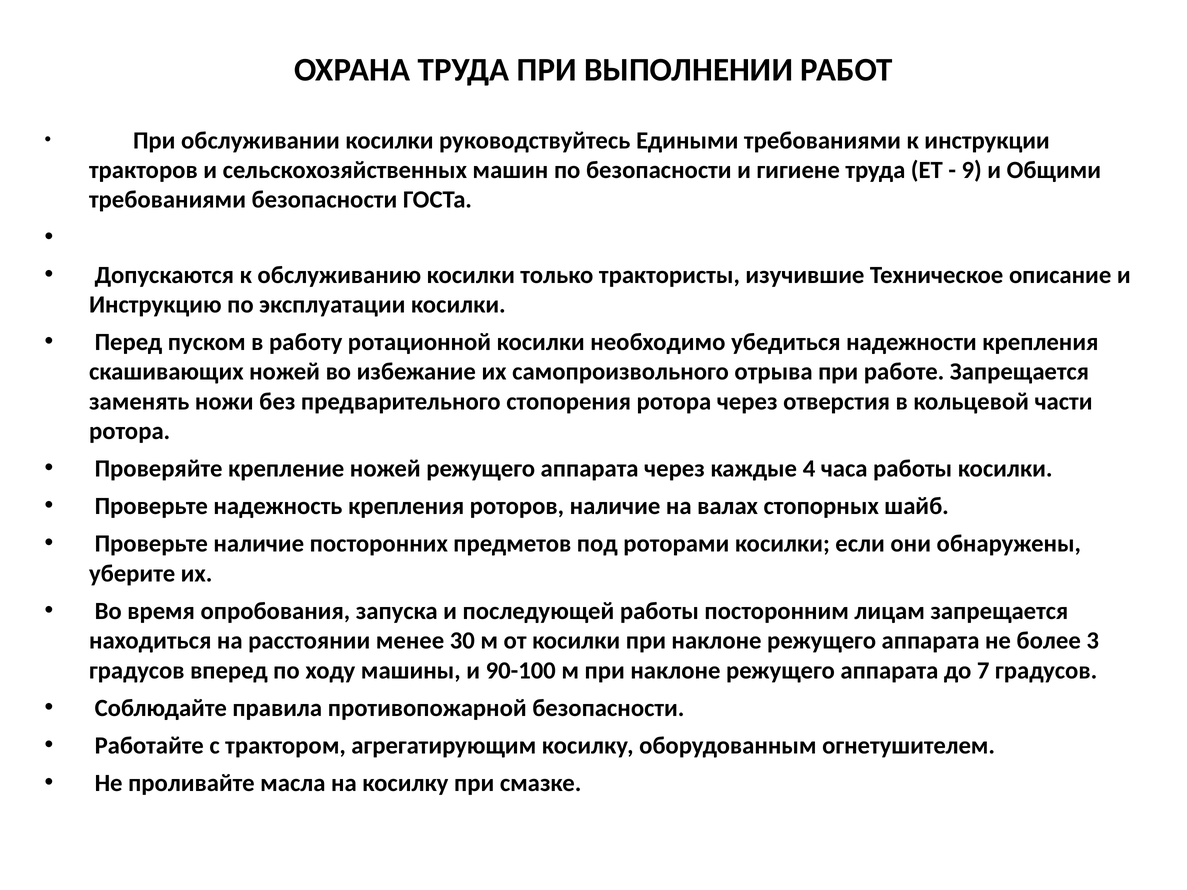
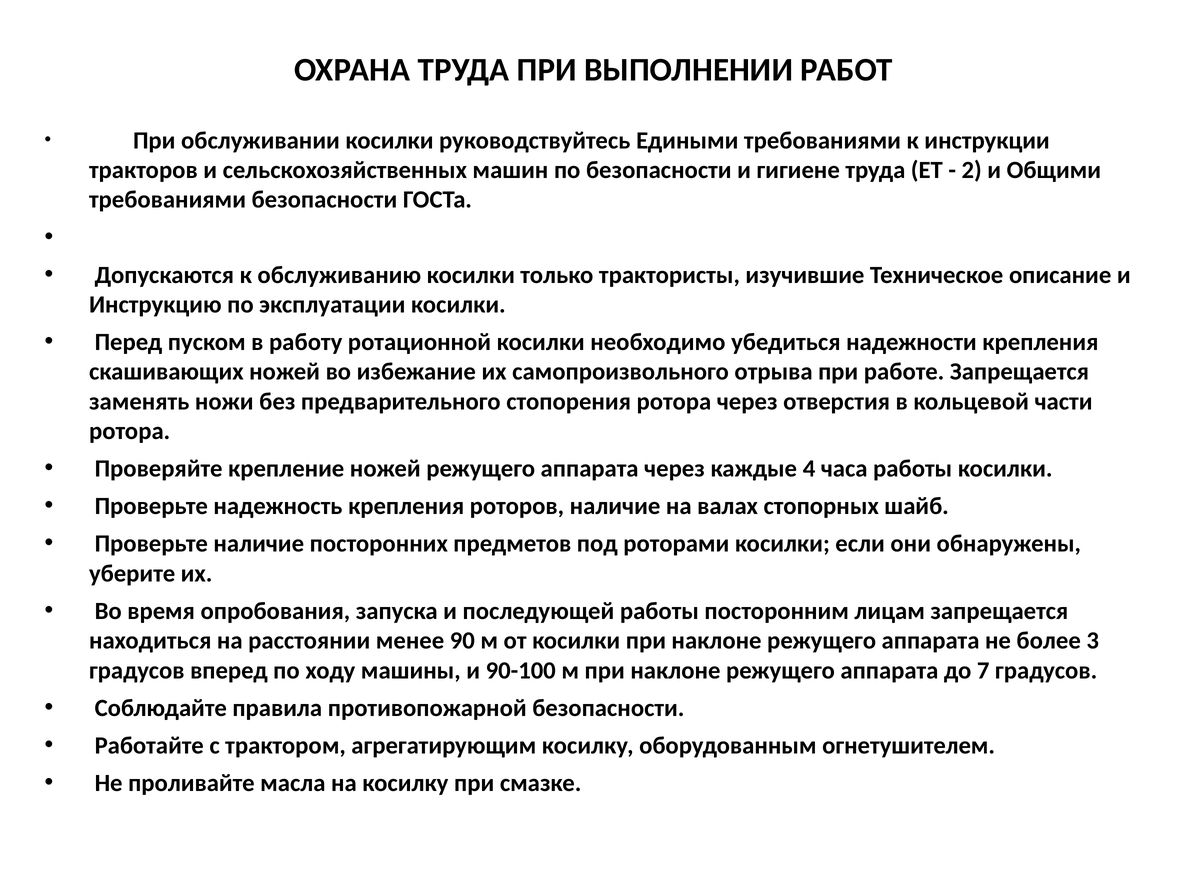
9: 9 -> 2
30: 30 -> 90
